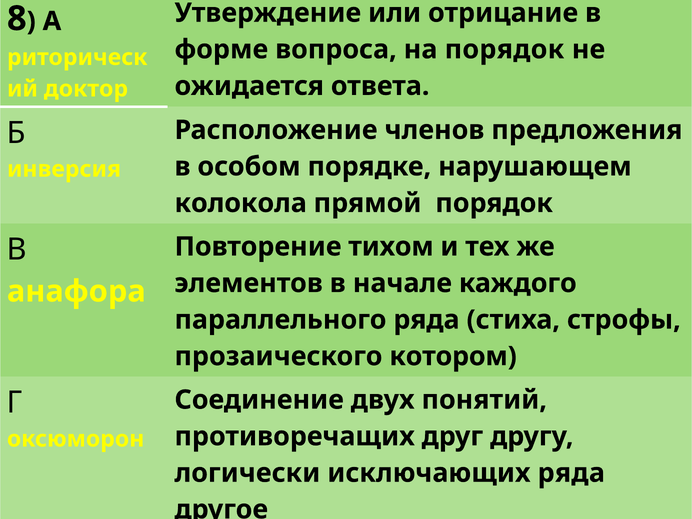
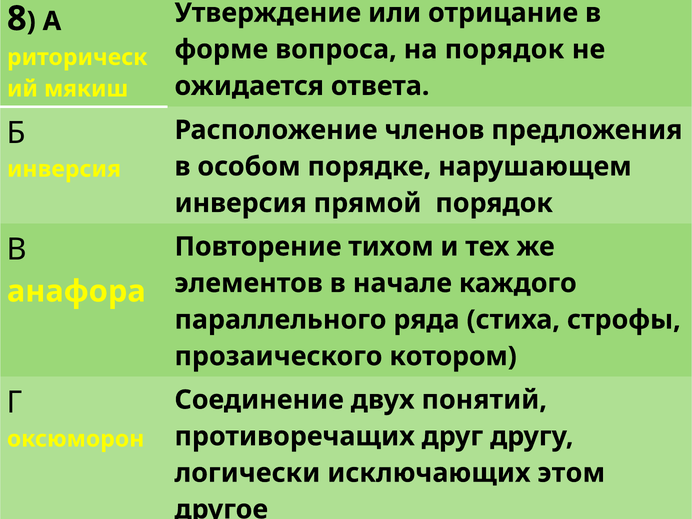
доктор: доктор -> мякиш
колокола at (241, 203): колокола -> инверсия
исключающих ряда: ряда -> этом
